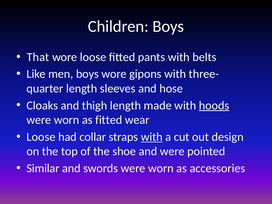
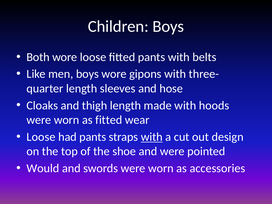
That: That -> Both
hoods underline: present -> none
had collar: collar -> pants
Similar: Similar -> Would
